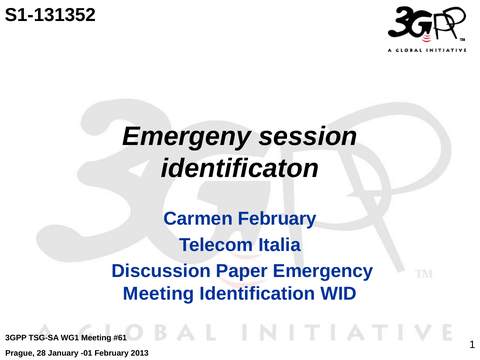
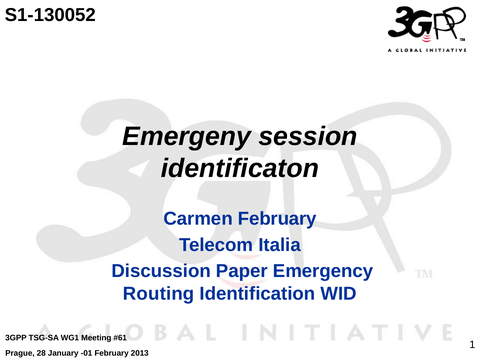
S1-131352: S1-131352 -> S1-130052
Meeting at (159, 294): Meeting -> Routing
